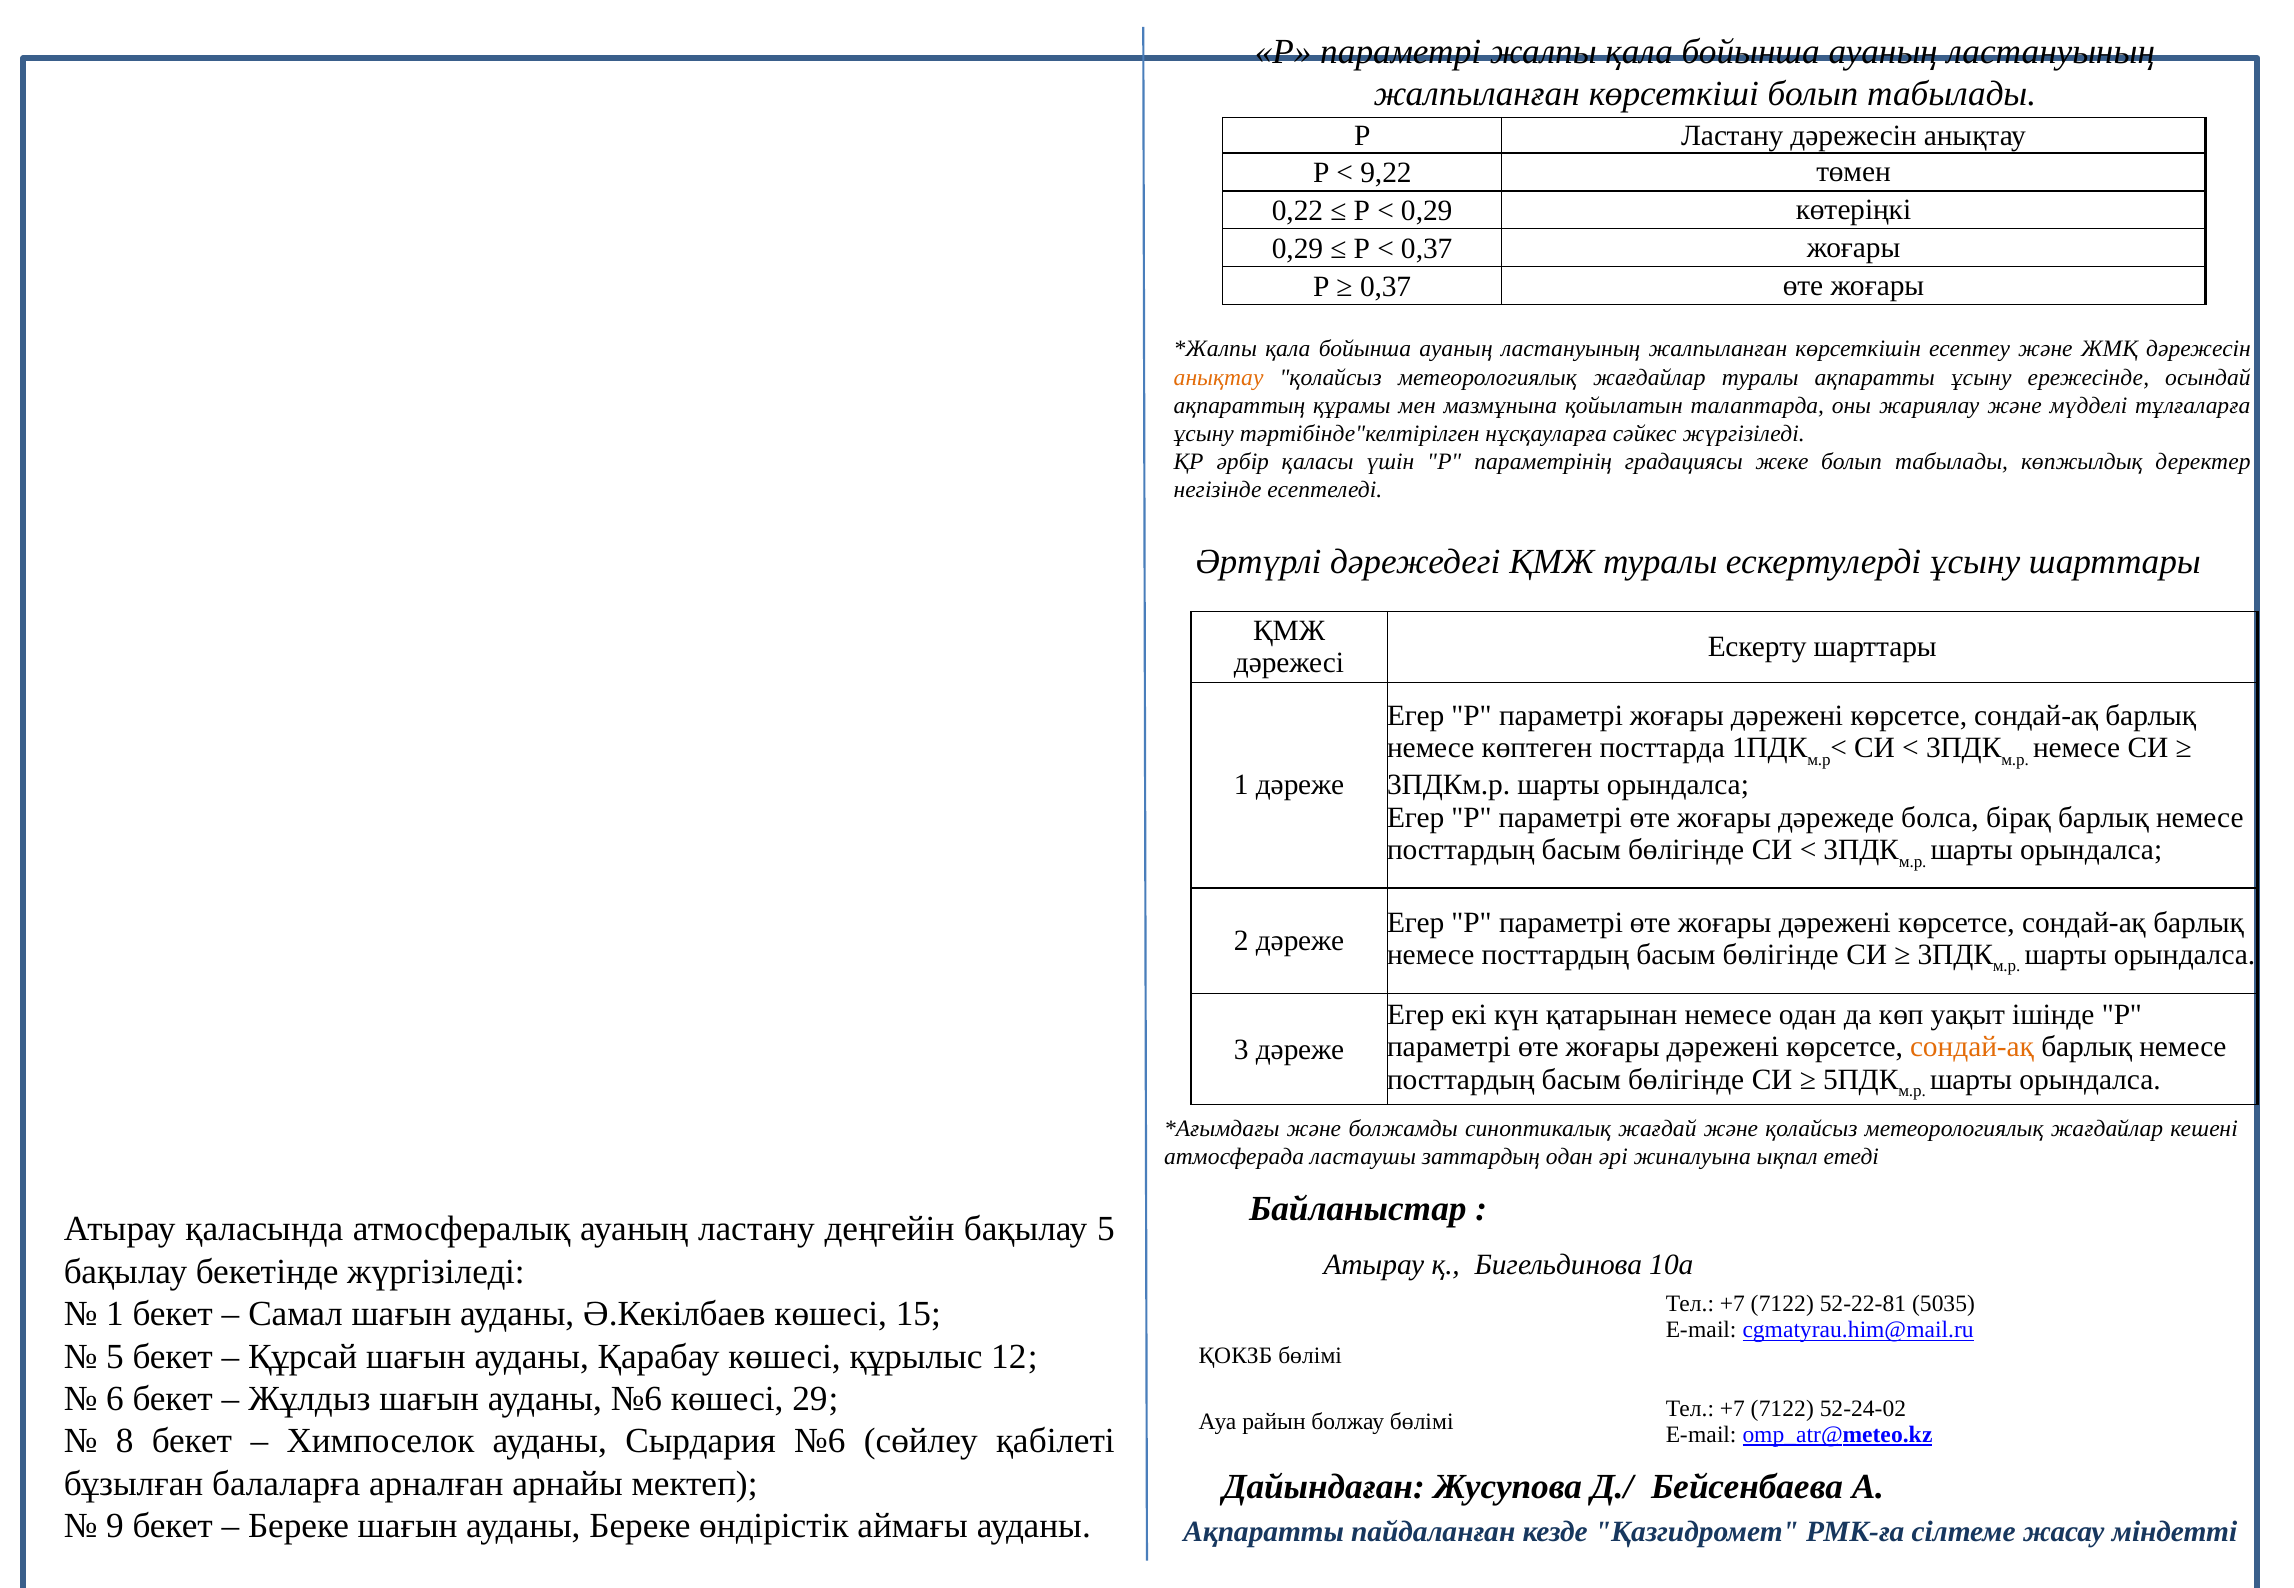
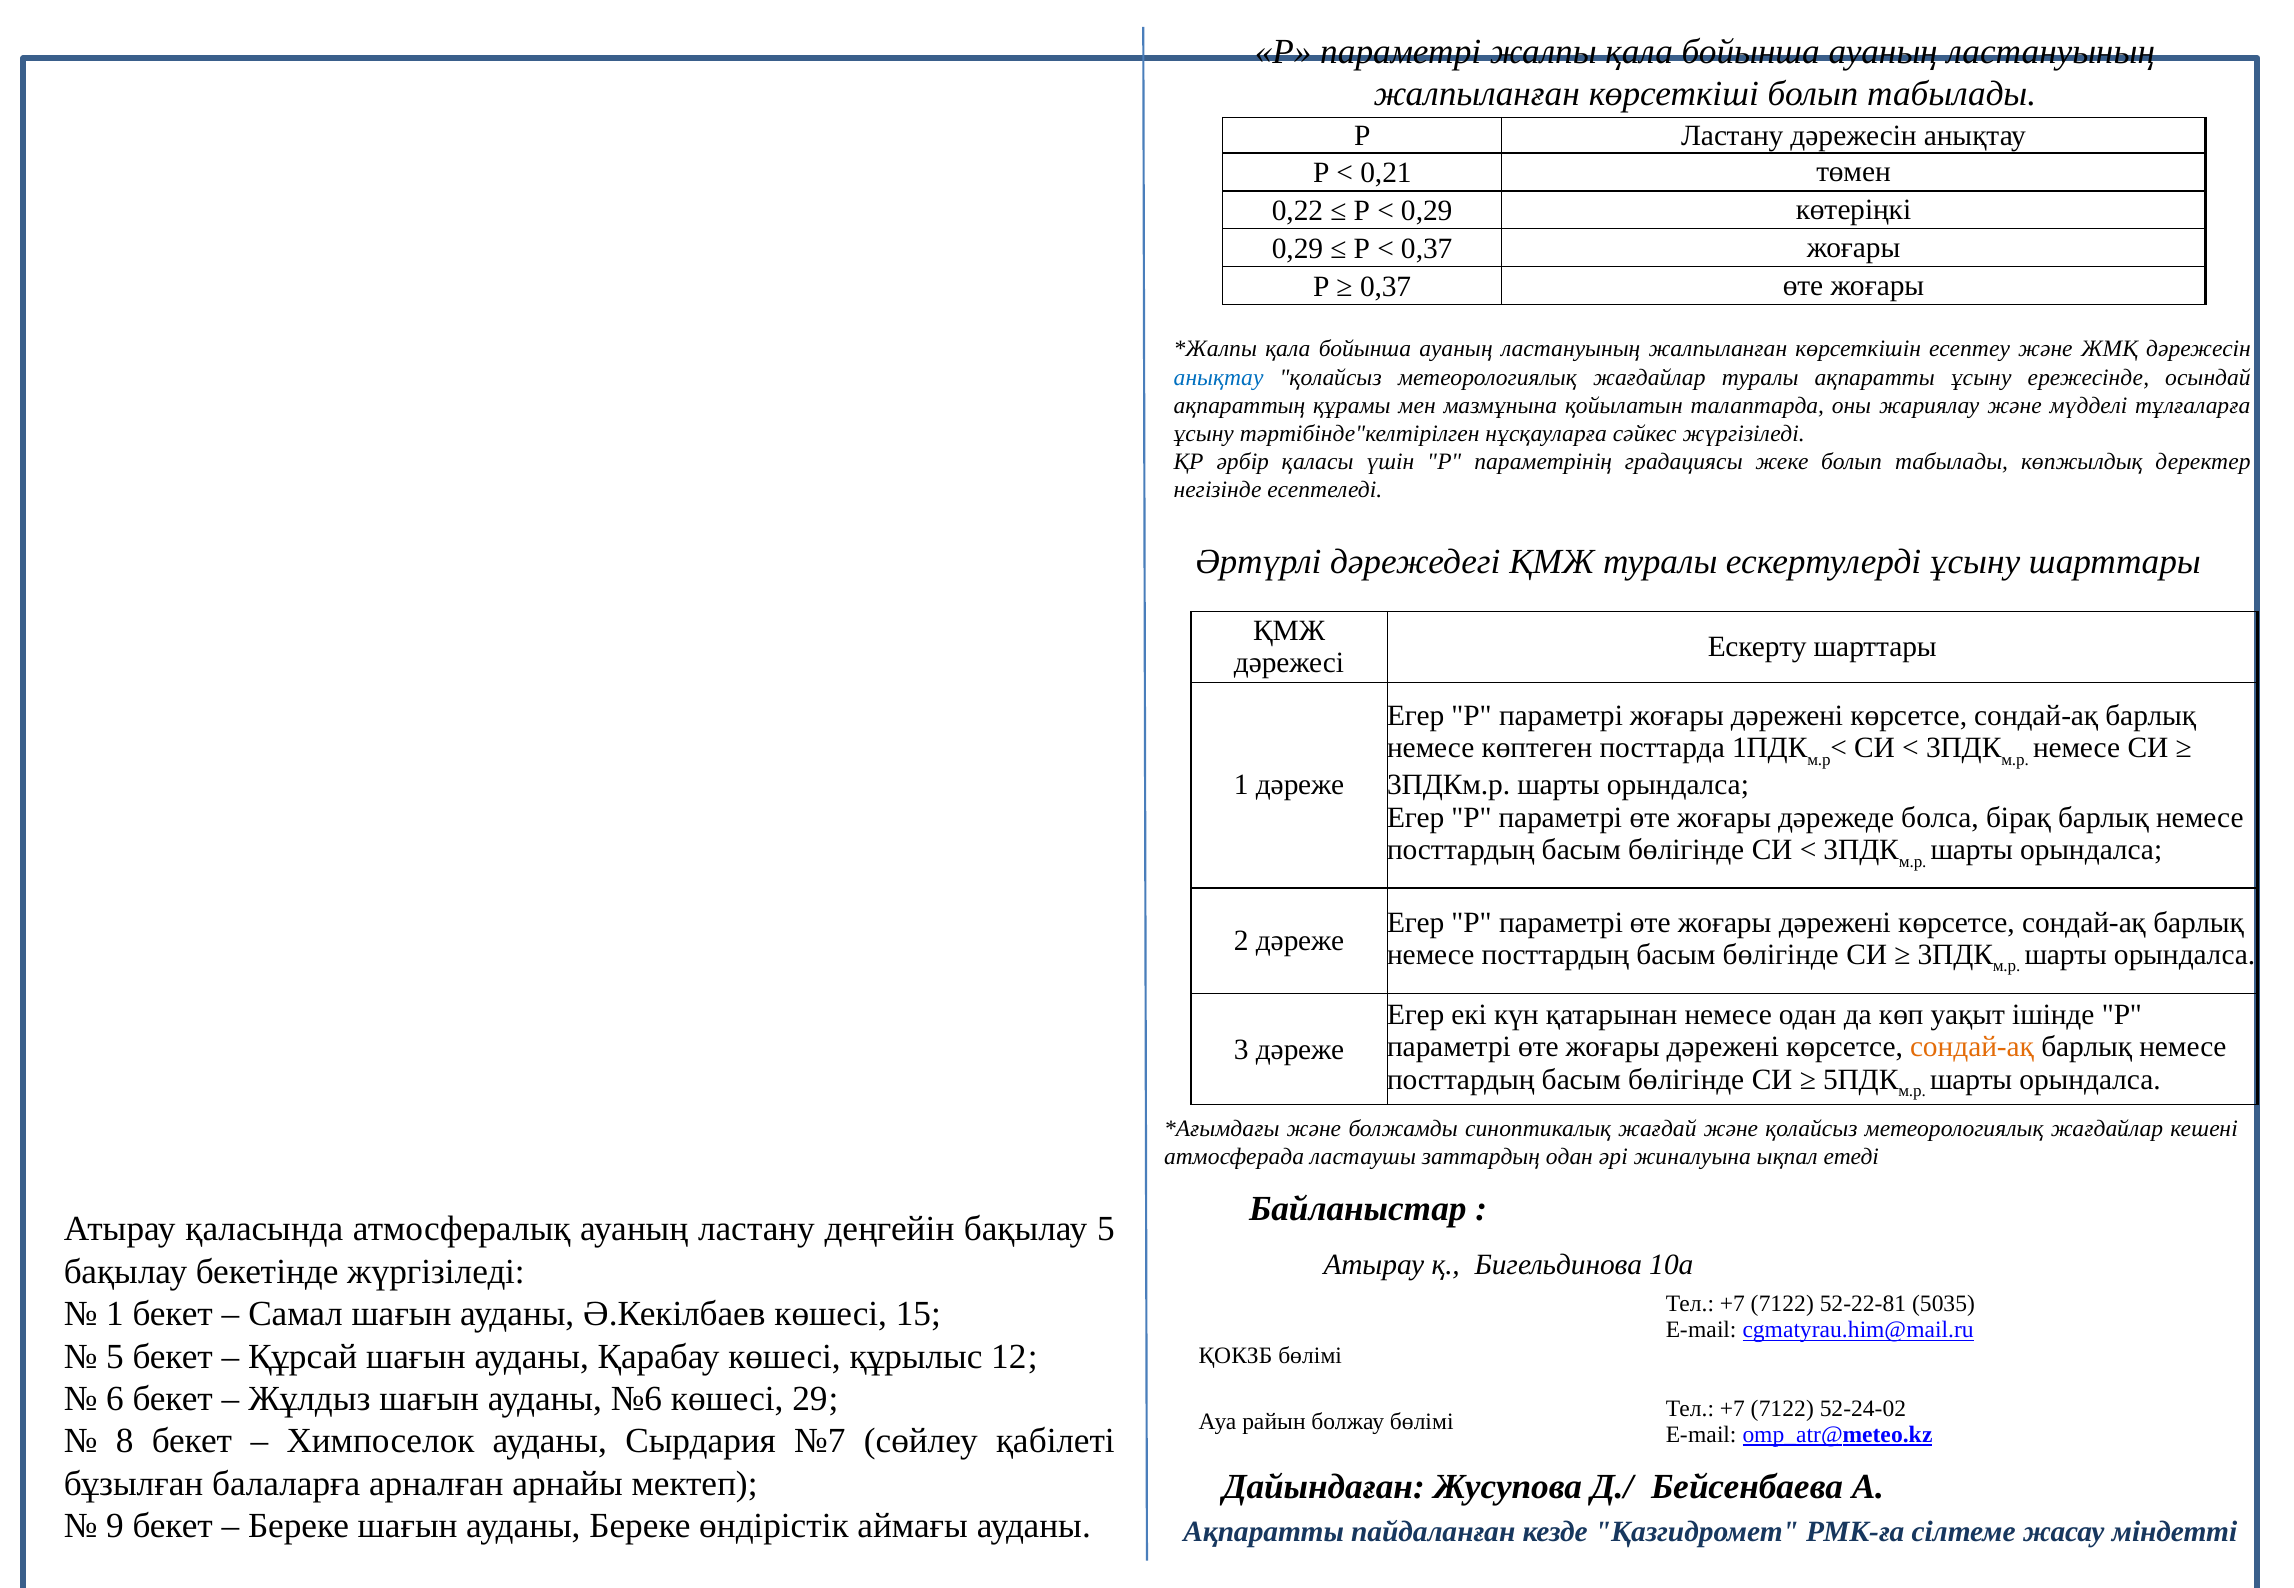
9,22: 9,22 -> 0,21
анықтау at (1219, 377) colour: orange -> blue
Сырдария №6: №6 -> №7
